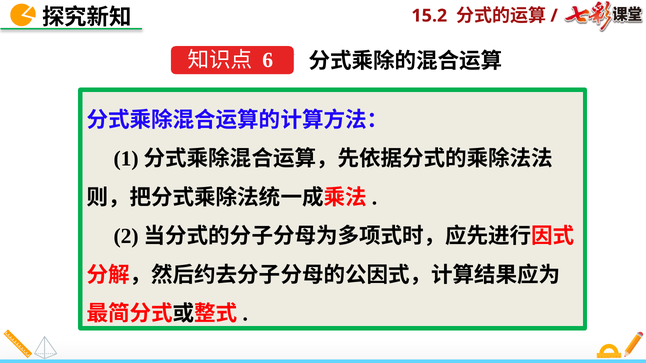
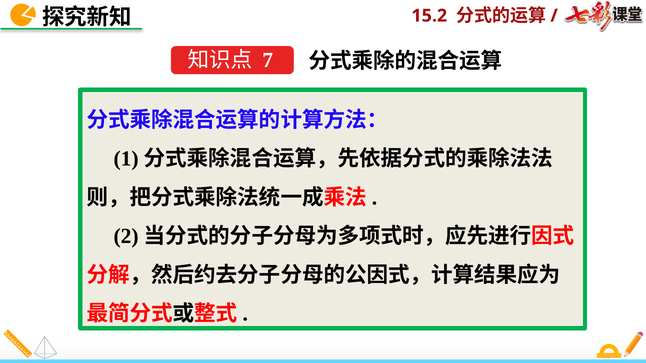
6: 6 -> 7
